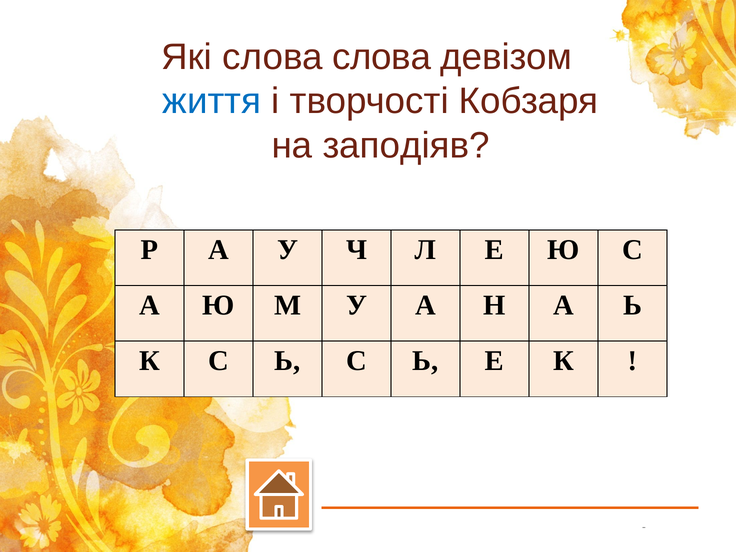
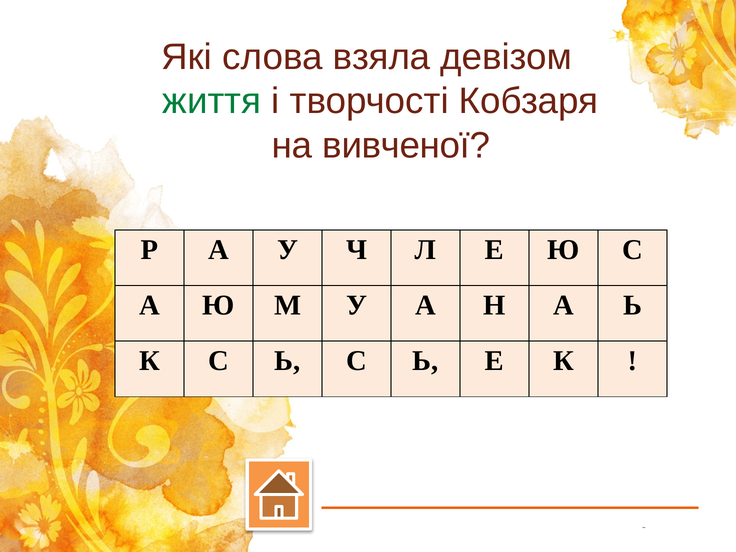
слова слова: слова -> взяла
життя colour: blue -> green
заподіяв: заподіяв -> вивченої
